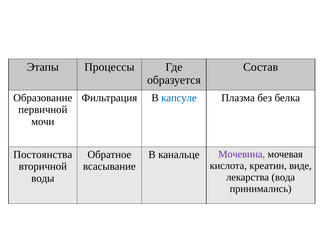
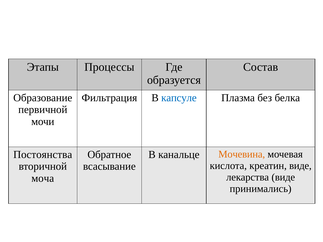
Мочевина colour: purple -> orange
лекарства вода: вода -> виде
воды: воды -> моча
